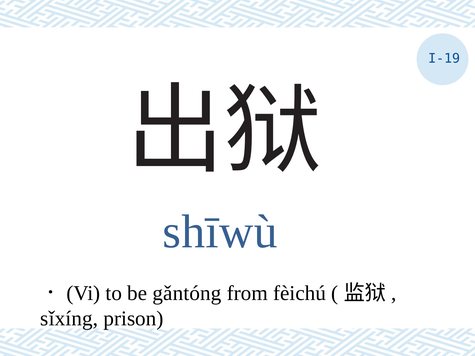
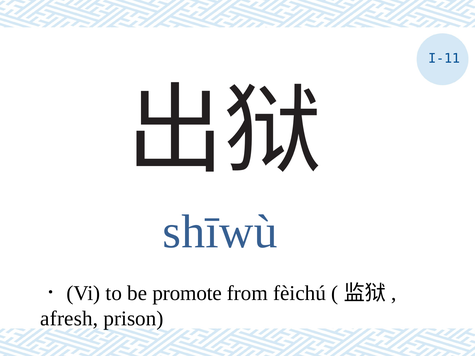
I-19: I-19 -> I-11
gǎntóng: gǎntóng -> promote
sǐxíng: sǐxíng -> afresh
